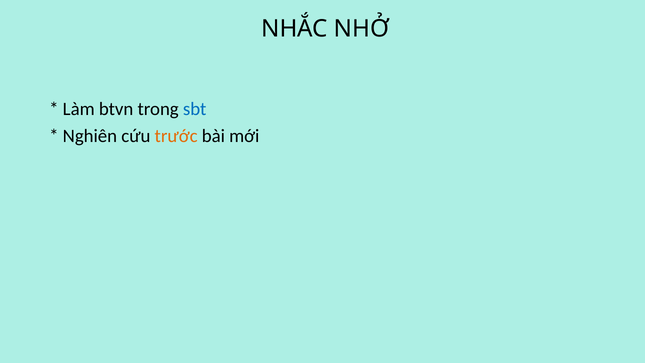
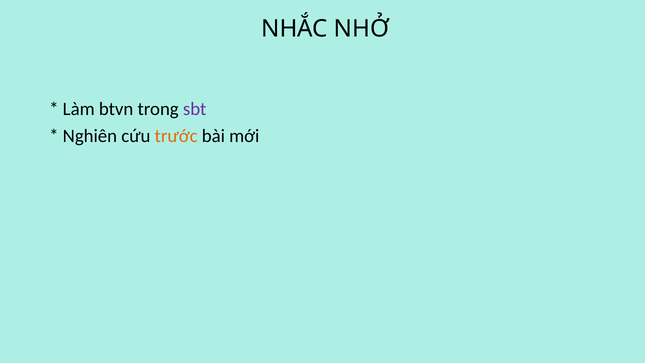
sbt colour: blue -> purple
